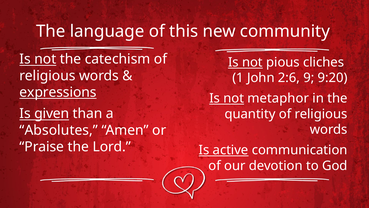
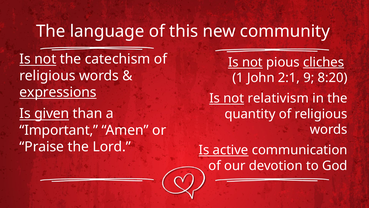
cliches underline: none -> present
2:6: 2:6 -> 2:1
9:20: 9:20 -> 8:20
metaphor: metaphor -> relativism
Absolutes: Absolutes -> Important
